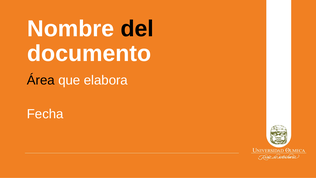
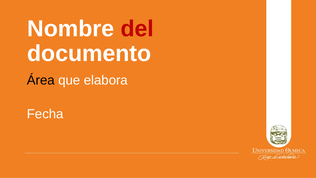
del colour: black -> red
